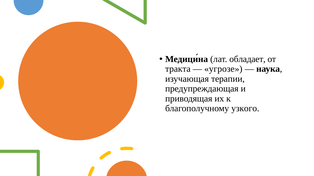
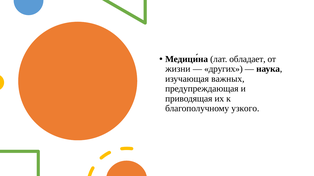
тракта: тракта -> жизни
угрозе: угрозе -> других
терапии: терапии -> важных
